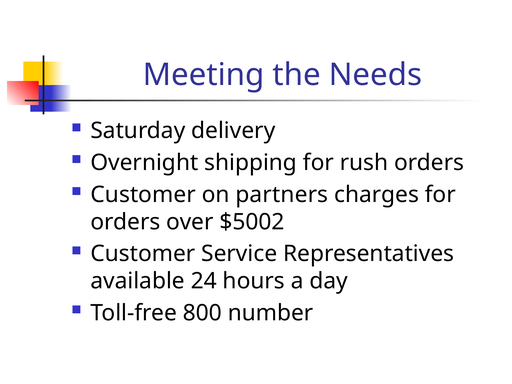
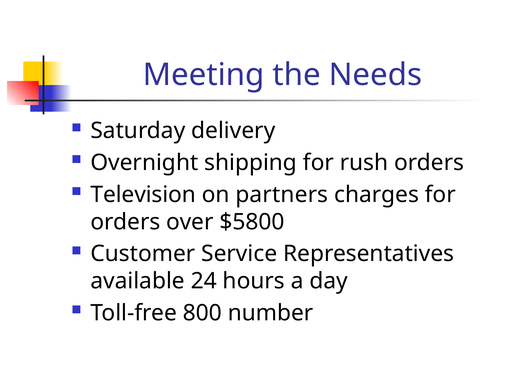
Customer at (143, 195): Customer -> Television
$5002: $5002 -> $5800
